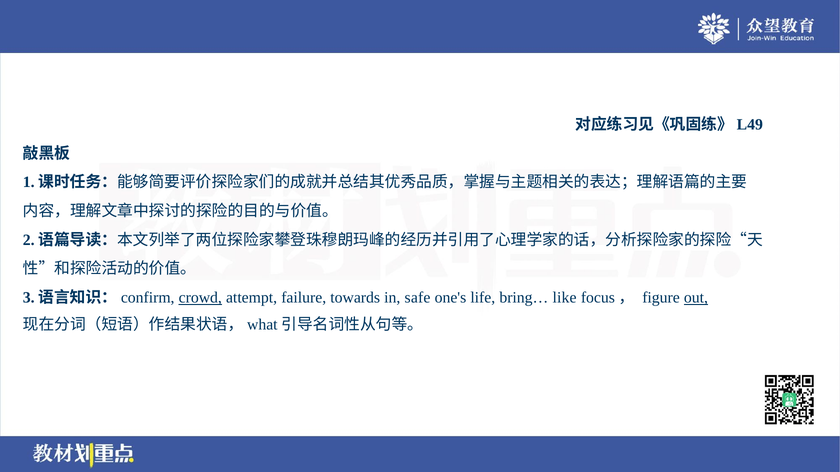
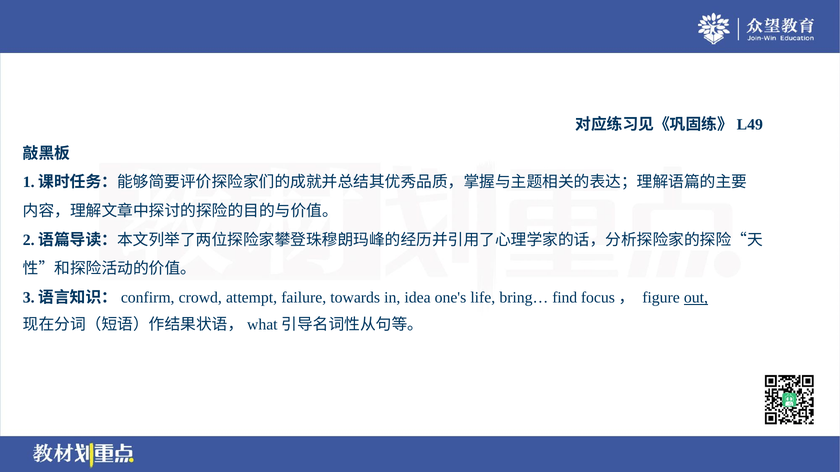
crowd underline: present -> none
safe: safe -> idea
like: like -> find
